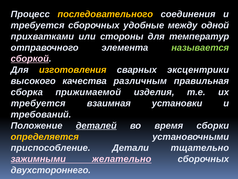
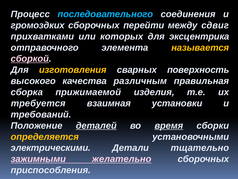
последовательного colour: yellow -> light blue
требуется at (38, 25): требуется -> громоздких
удобные: удобные -> перейти
одной: одной -> сдвиг
стороны: стороны -> которых
температур: температур -> эксцентрика
называется colour: light green -> yellow
эксцентрики: эксцентрики -> поверхность
время underline: none -> present
приспособление: приспособление -> электрическими
двухстороннего: двухстороннего -> приспособления
